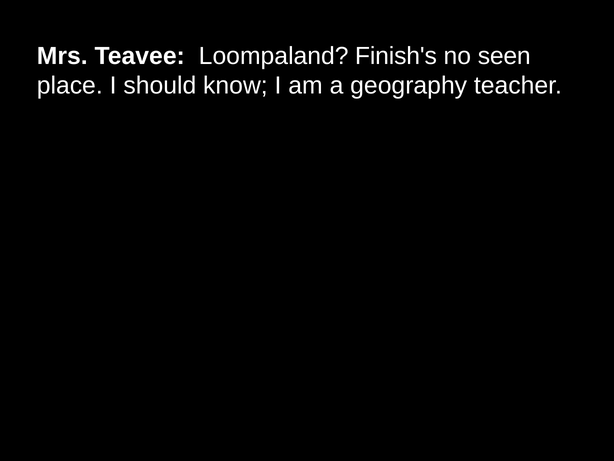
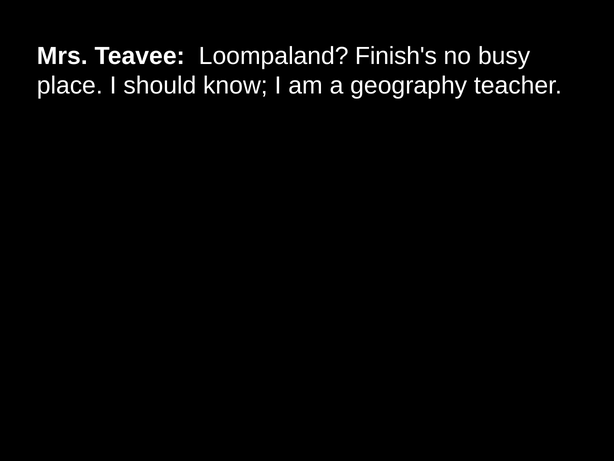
seen: seen -> busy
